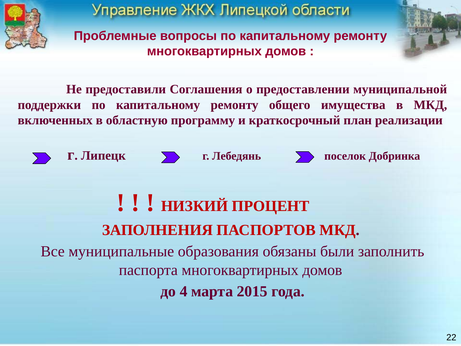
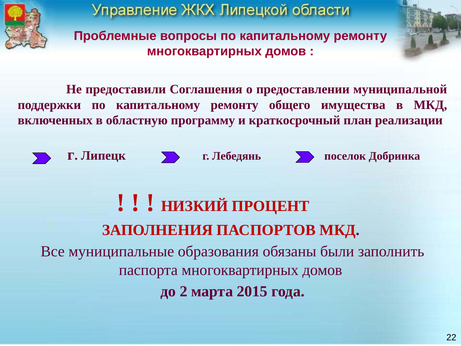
4: 4 -> 2
